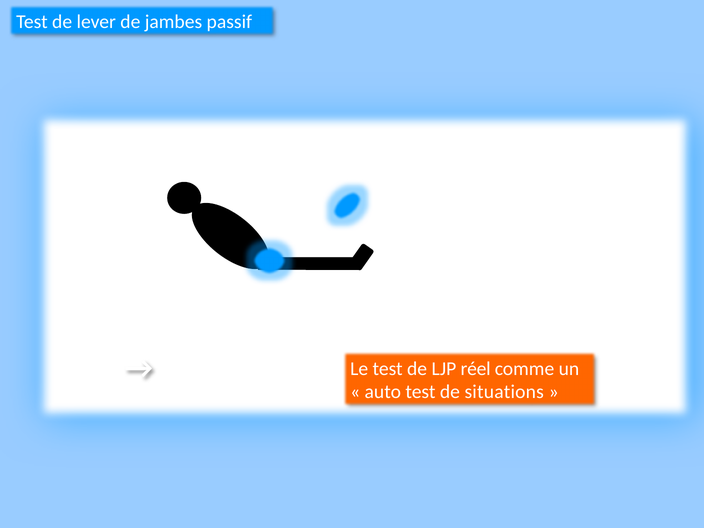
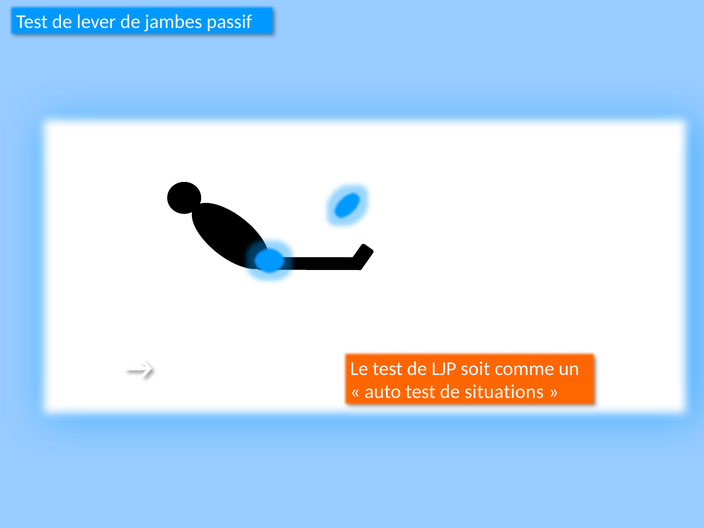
réel: réel -> soit
